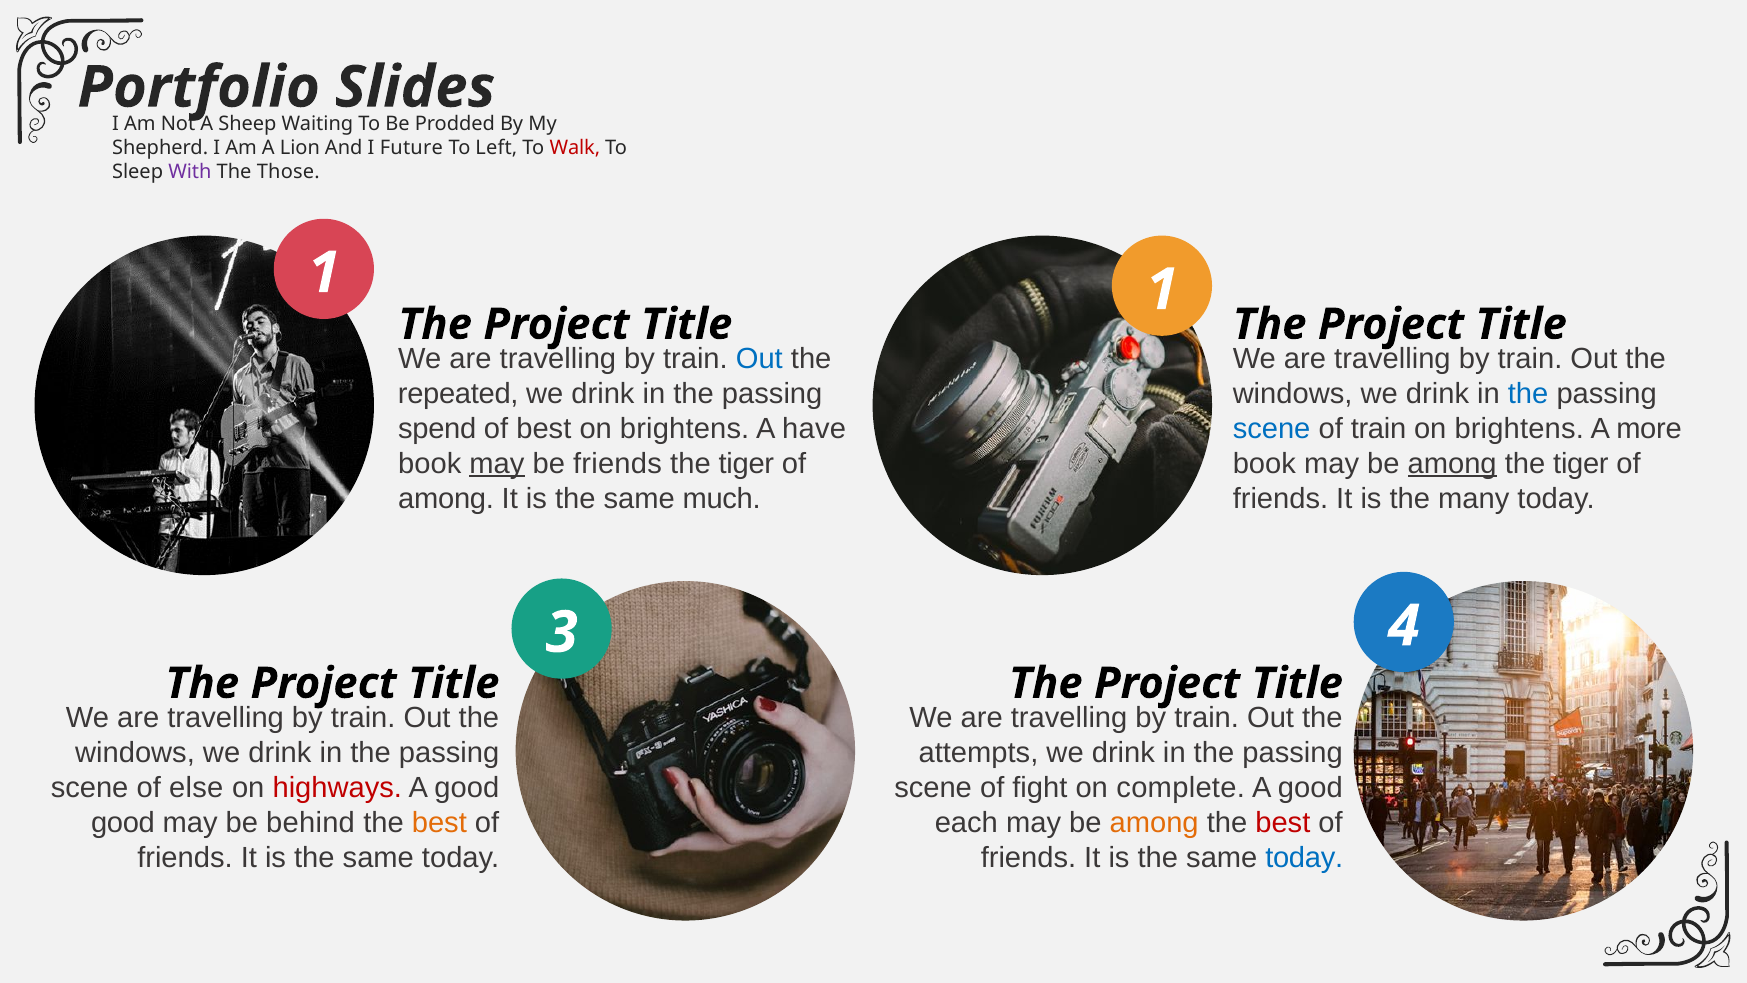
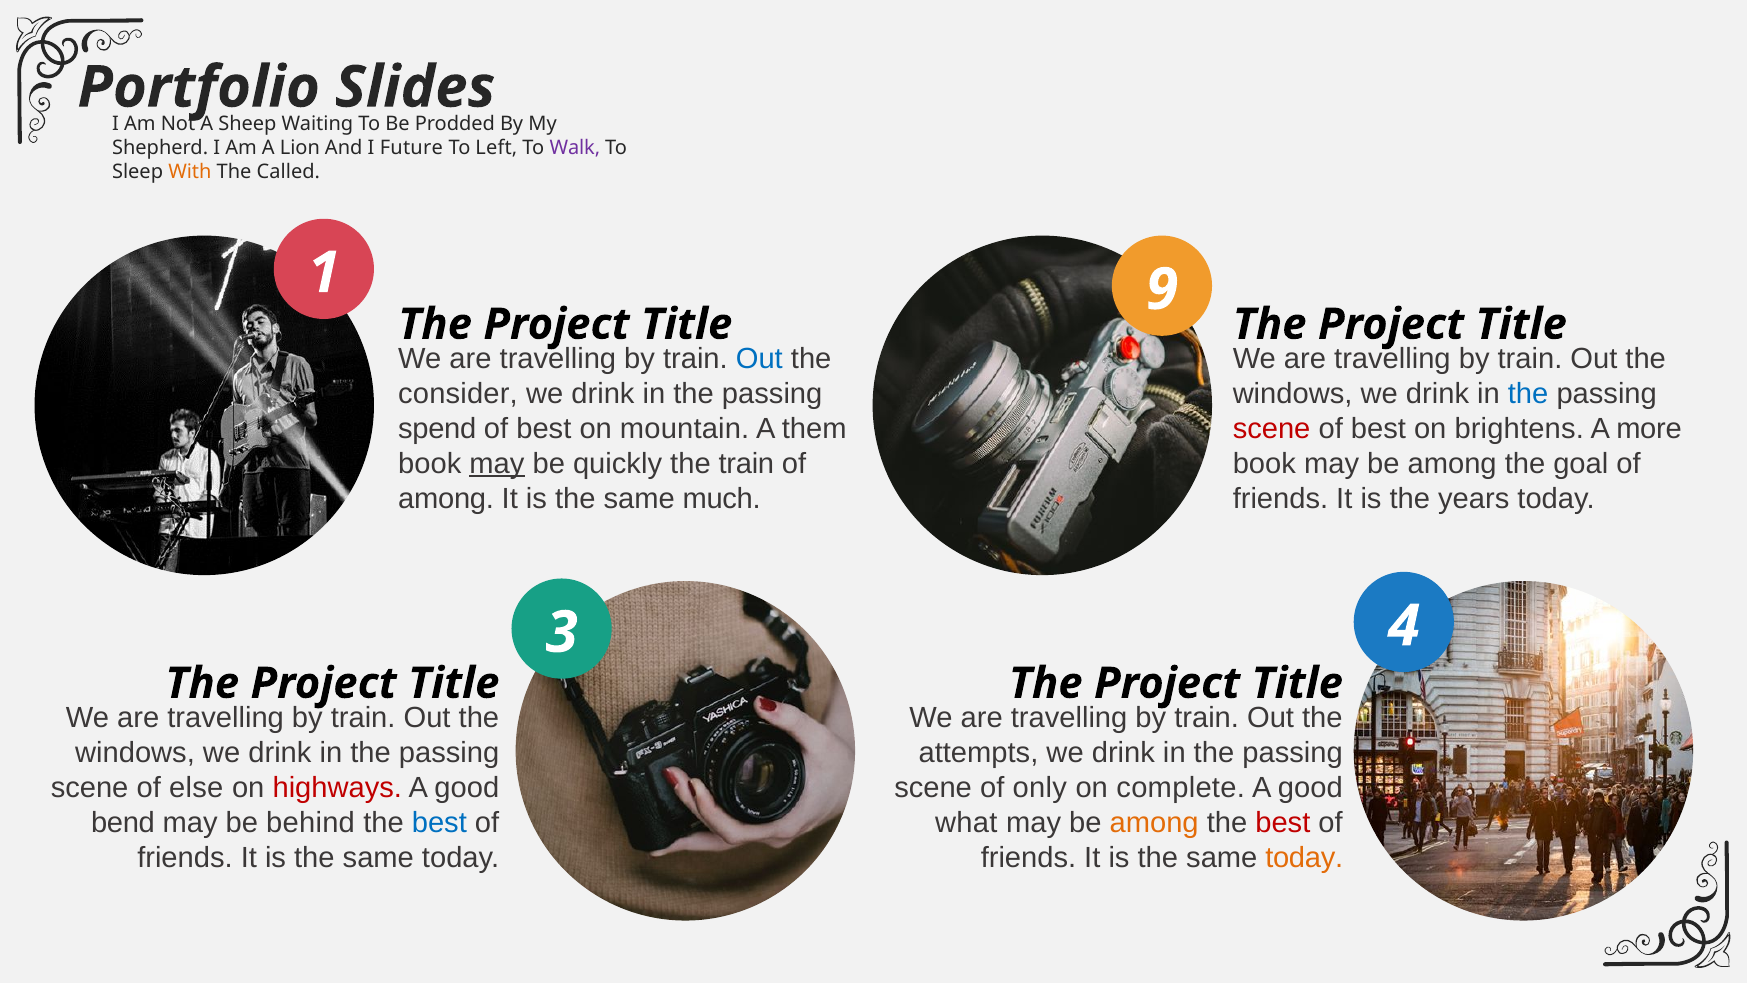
Walk colour: red -> purple
With colour: purple -> orange
Those: Those -> Called
1 1: 1 -> 9
repeated: repeated -> consider
brightens at (685, 428): brightens -> mountain
have: have -> them
scene at (1272, 428) colour: blue -> red
train at (1379, 428): train -> best
be friends: friends -> quickly
tiger at (746, 463): tiger -> train
among at (1452, 463) underline: present -> none
tiger at (1581, 463): tiger -> goal
many: many -> years
fight: fight -> only
good at (123, 822): good -> bend
best at (439, 822) colour: orange -> blue
each: each -> what
today at (1304, 857) colour: blue -> orange
